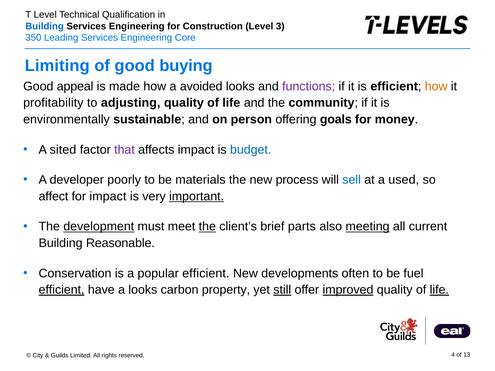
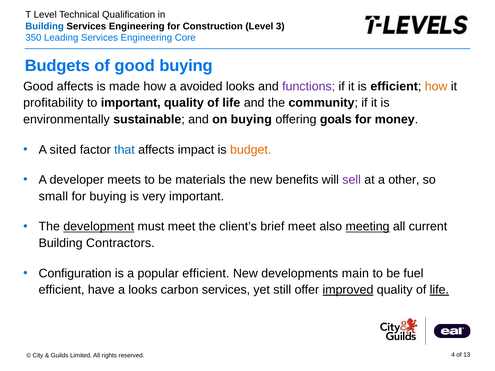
Limiting: Limiting -> Budgets
Good appeal: appeal -> affects
to adjusting: adjusting -> important
on person: person -> buying
that colour: purple -> blue
budget colour: blue -> orange
poorly: poorly -> meets
process: process -> benefits
sell colour: blue -> purple
used: used -> other
affect: affect -> small
for impact: impact -> buying
important at (197, 196) underline: present -> none
the at (207, 227) underline: present -> none
brief parts: parts -> meet
Reasonable: Reasonable -> Contractors
Conservation: Conservation -> Configuration
often: often -> main
efficient at (62, 290) underline: present -> none
carbon property: property -> services
still underline: present -> none
